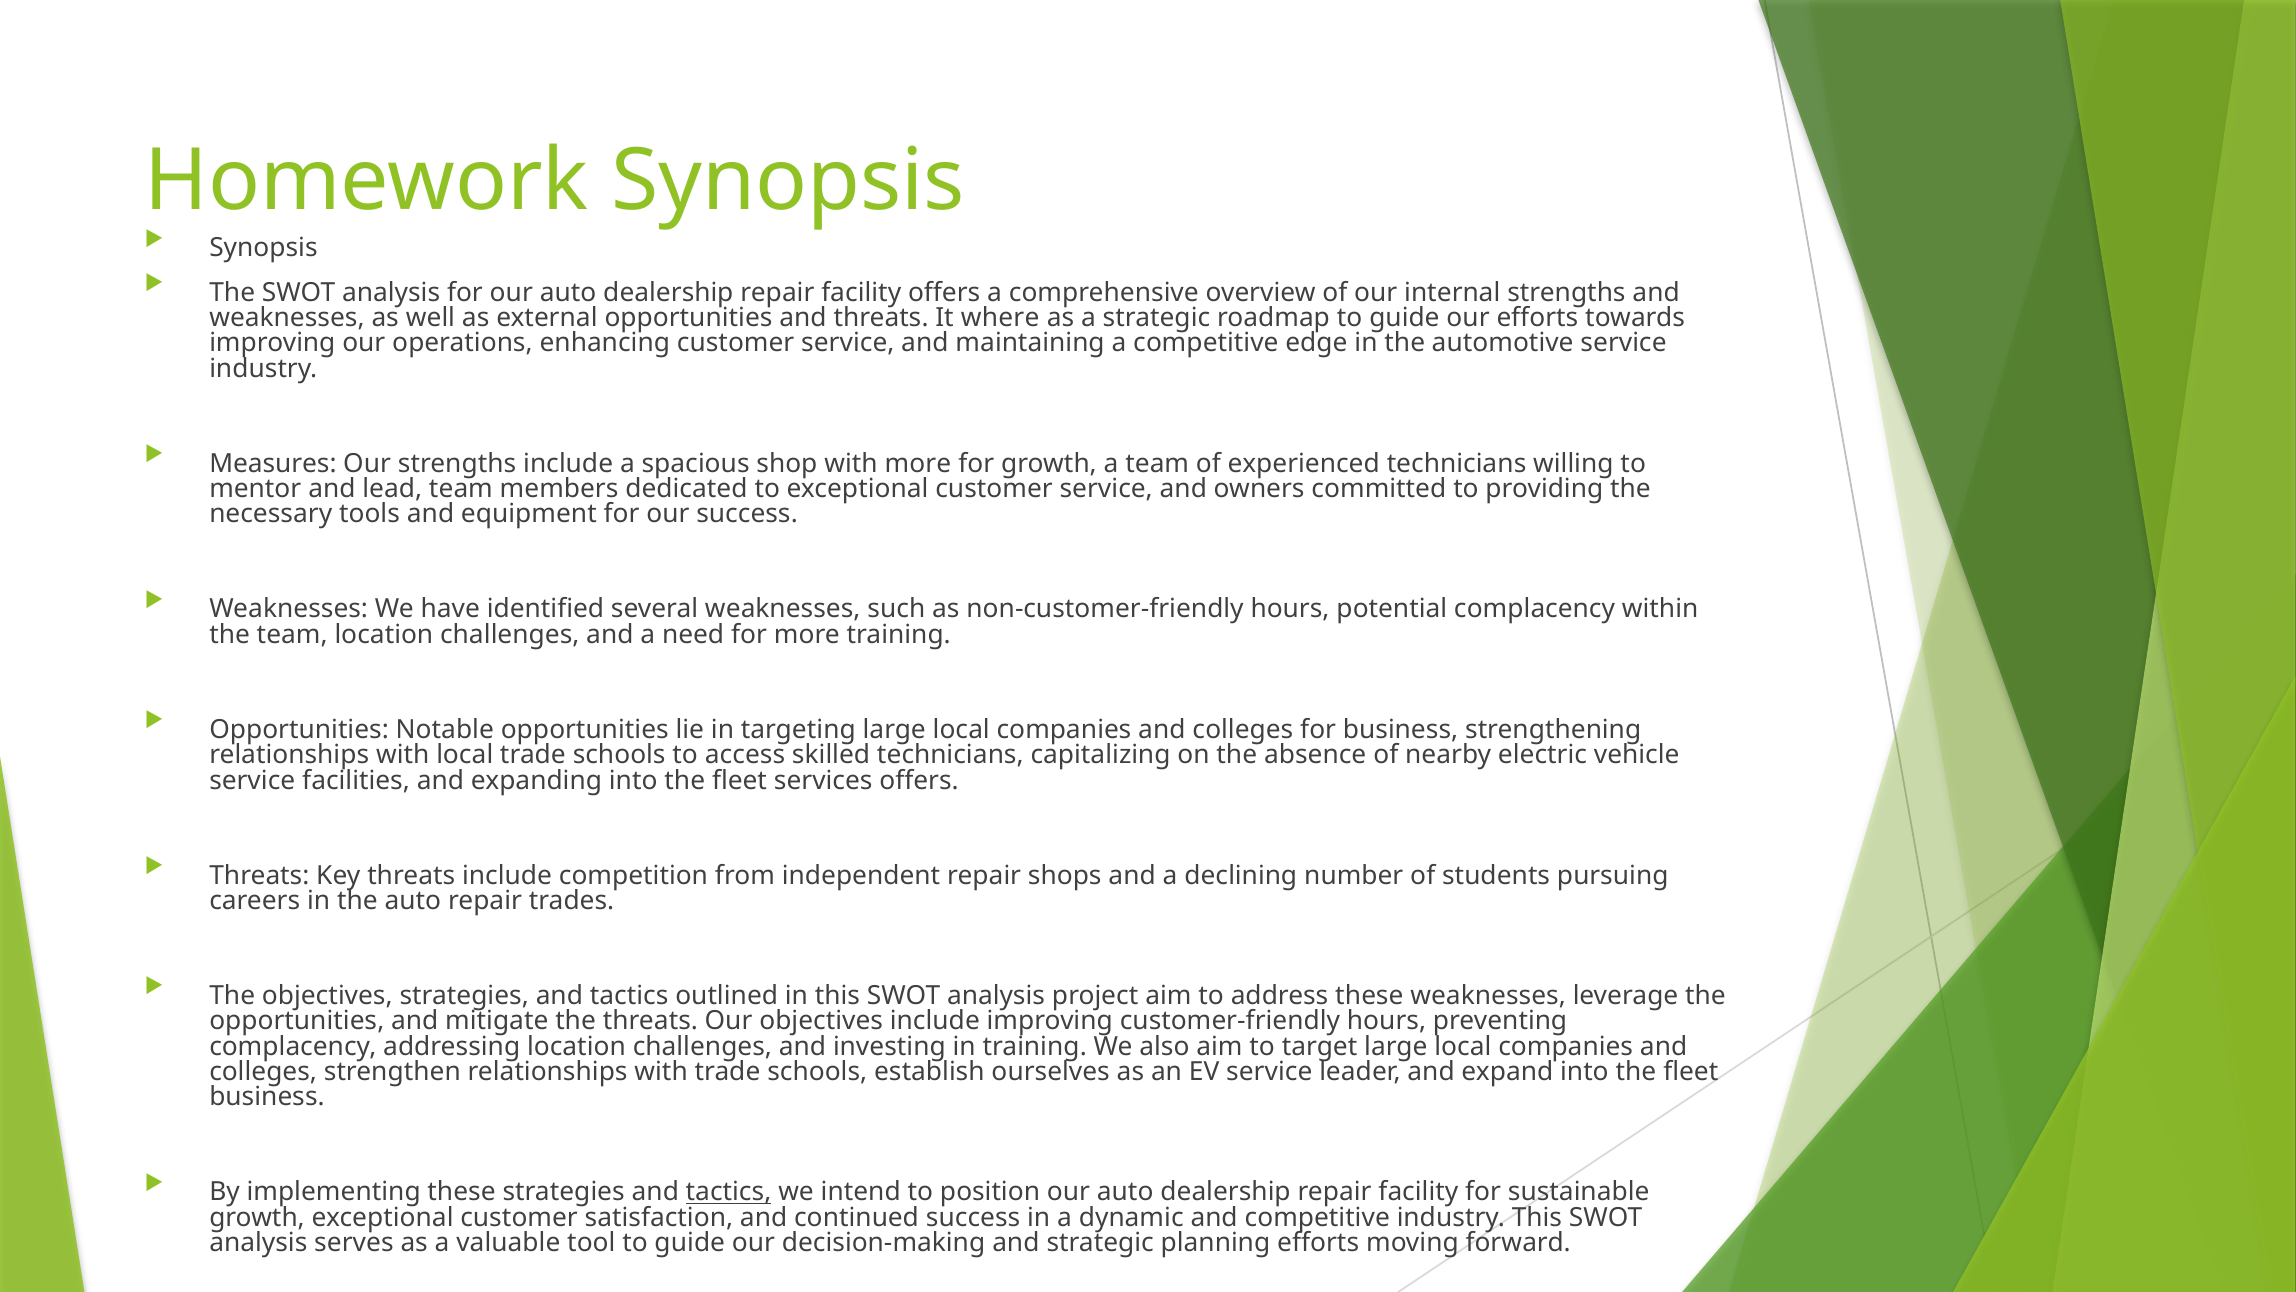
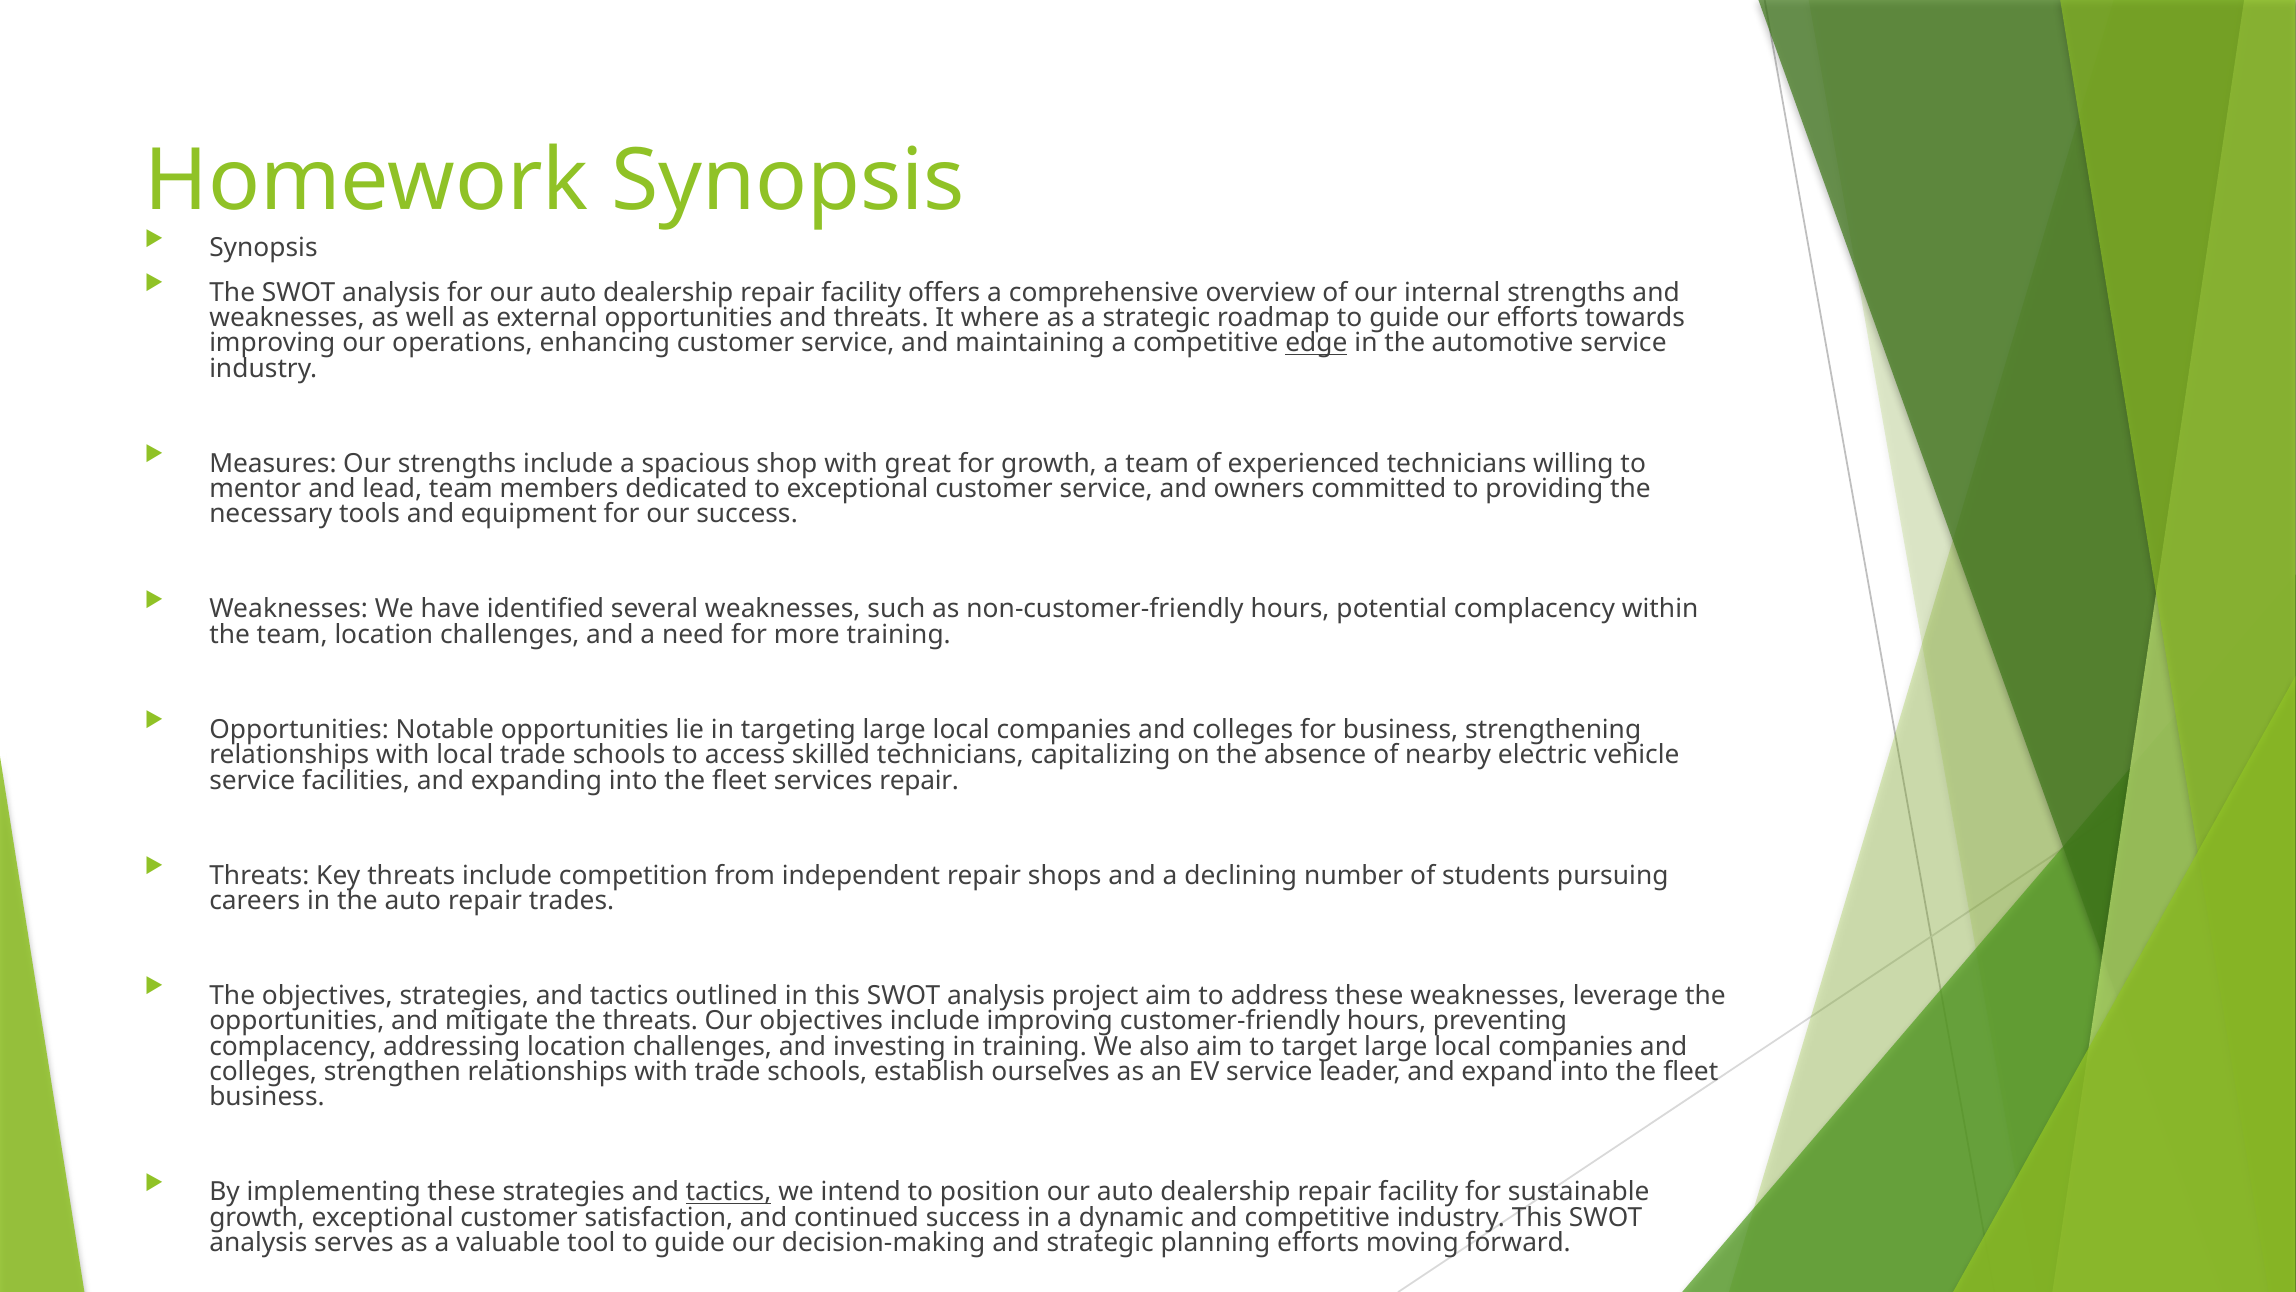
edge underline: none -> present
with more: more -> great
services offers: offers -> repair
